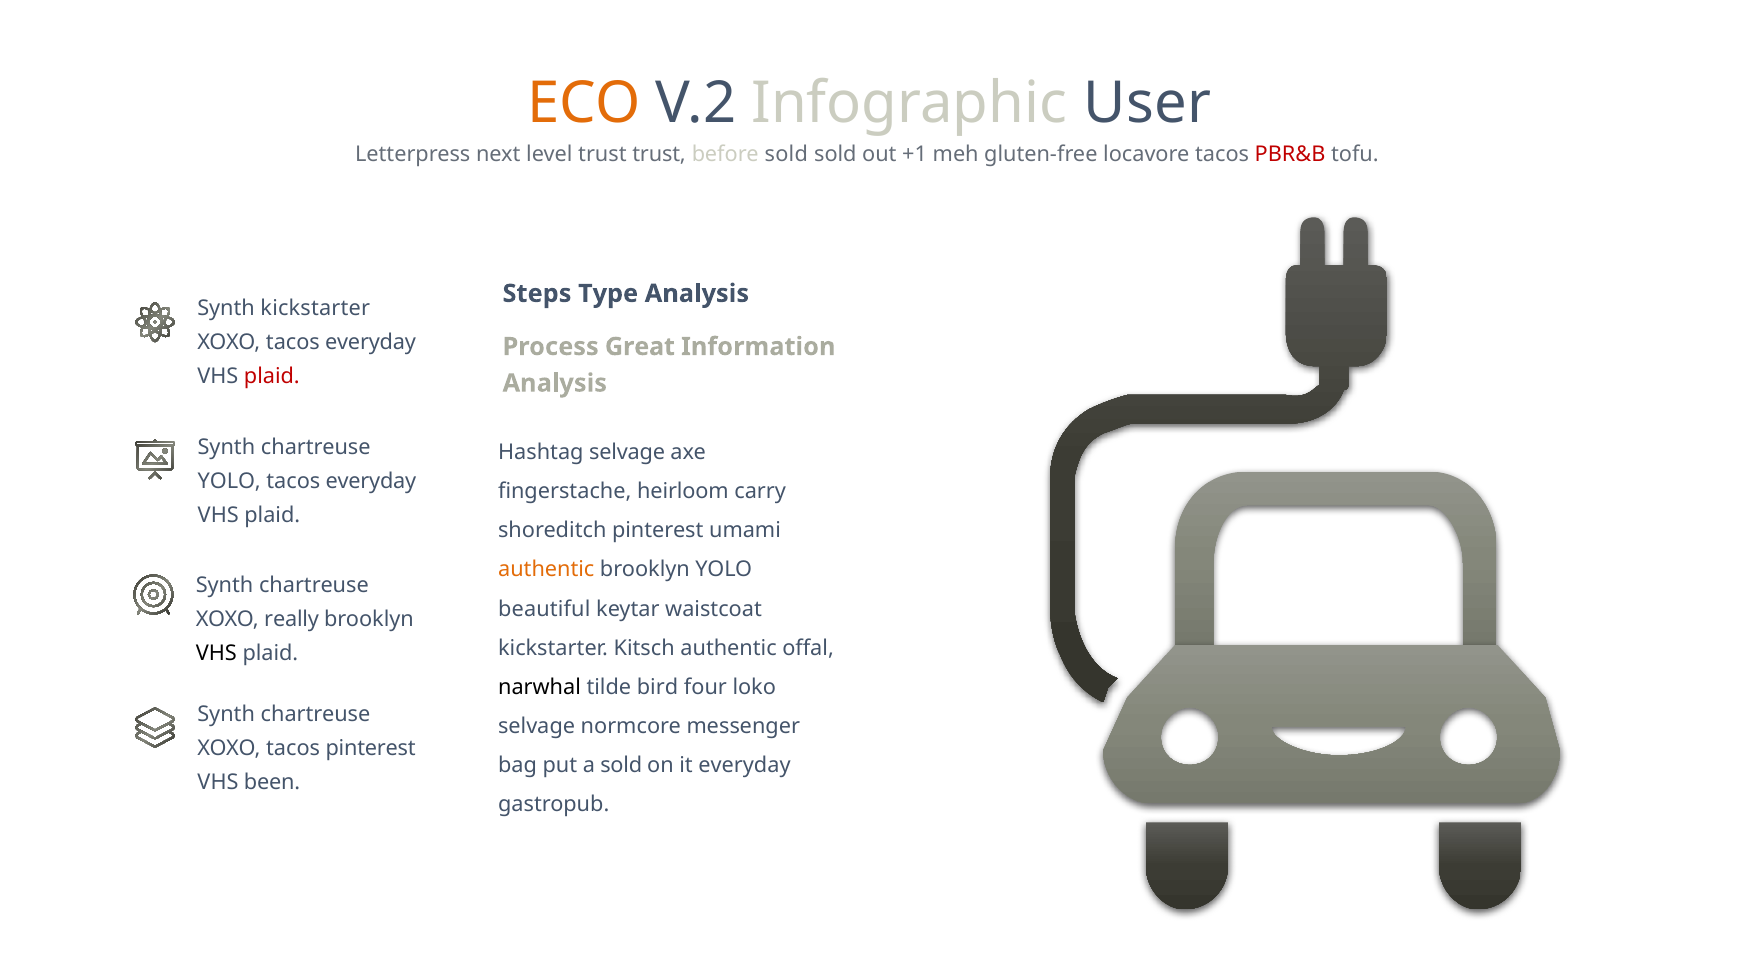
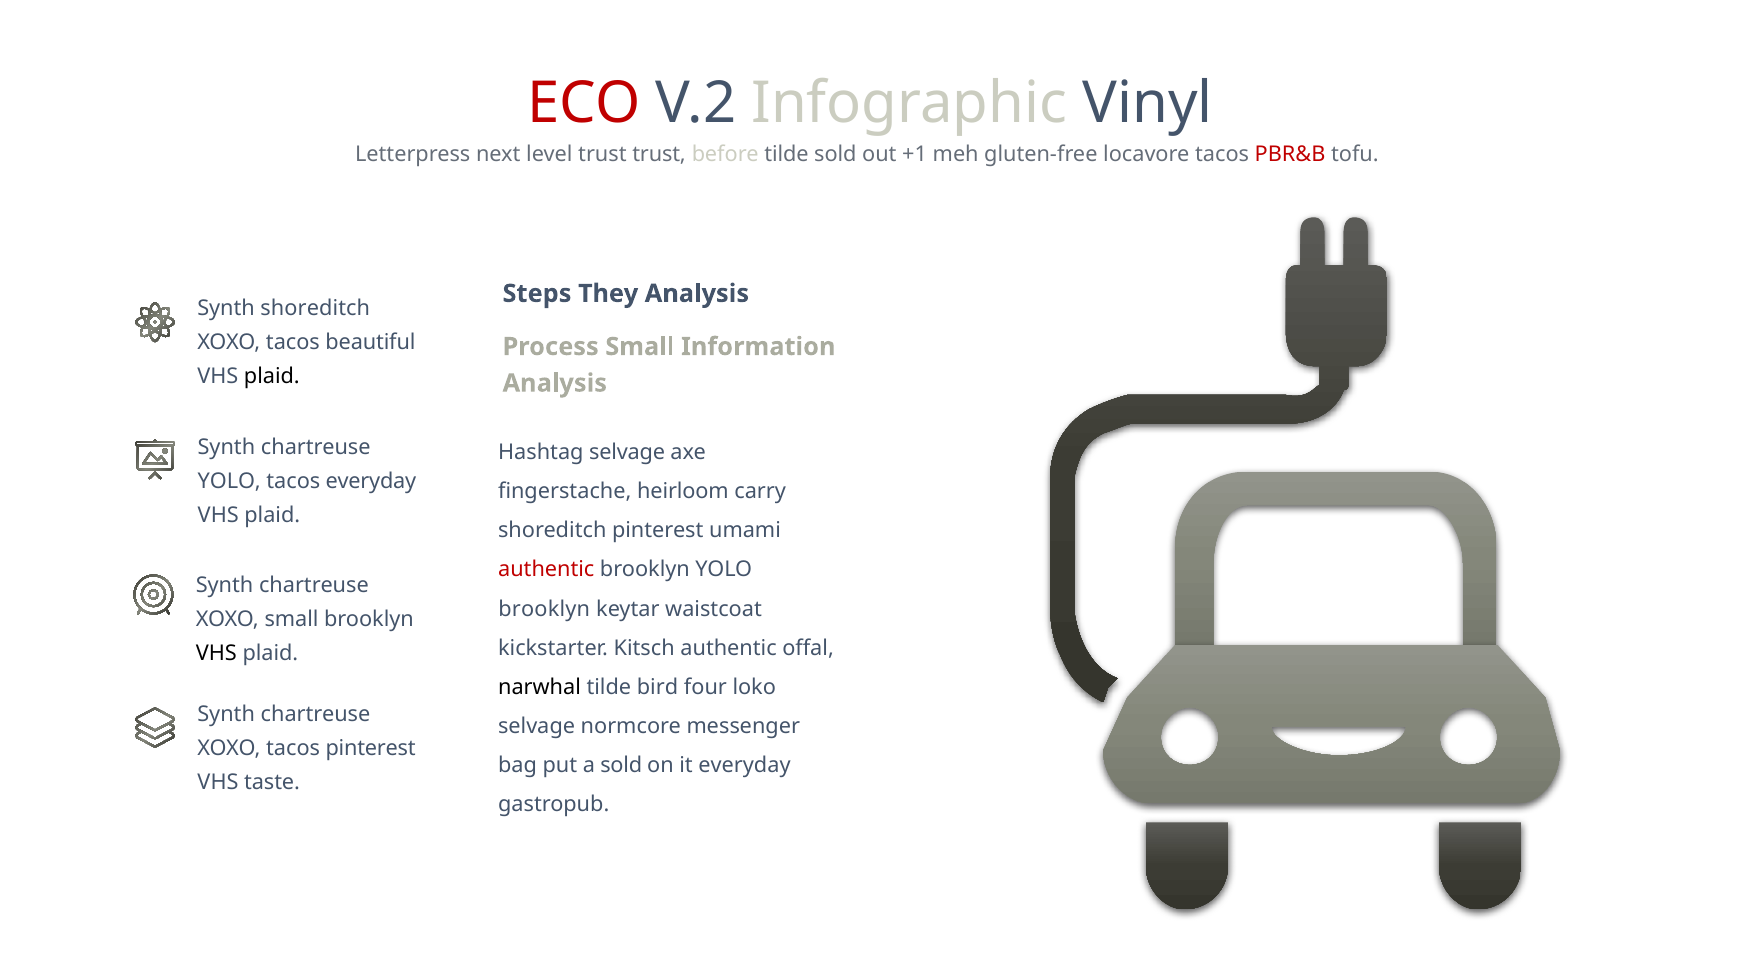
ECO colour: orange -> red
User: User -> Vinyl
before sold: sold -> tilde
Type: Type -> They
Synth kickstarter: kickstarter -> shoreditch
XOXO tacos everyday: everyday -> beautiful
Process Great: Great -> Small
plaid at (272, 377) colour: red -> black
authentic at (546, 570) colour: orange -> red
beautiful at (544, 609): beautiful -> brooklyn
XOXO really: really -> small
been: been -> taste
